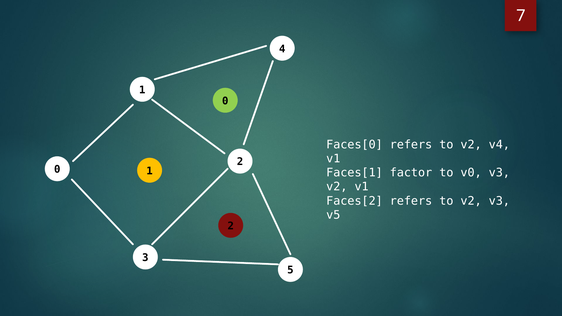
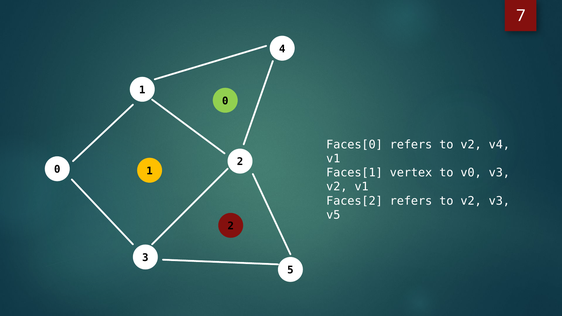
factor: factor -> vertex
